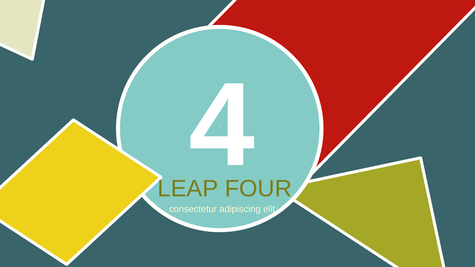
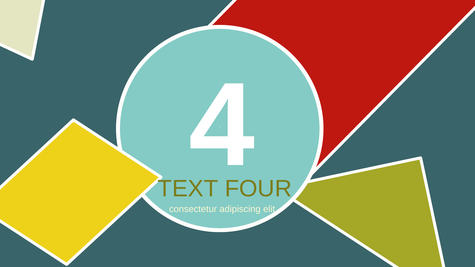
LEAP: LEAP -> TEXT
